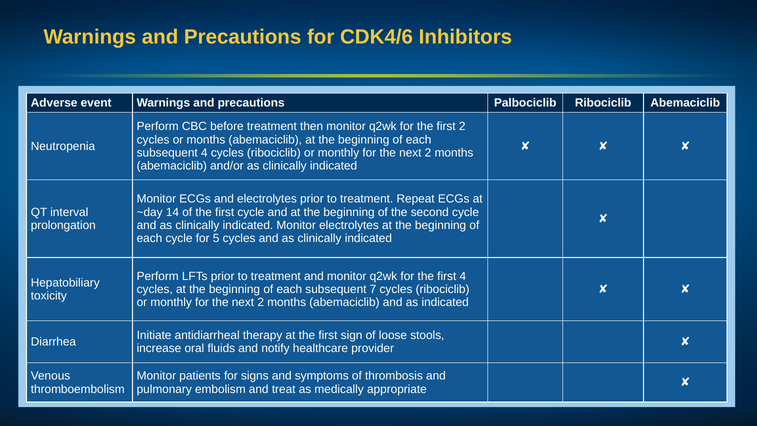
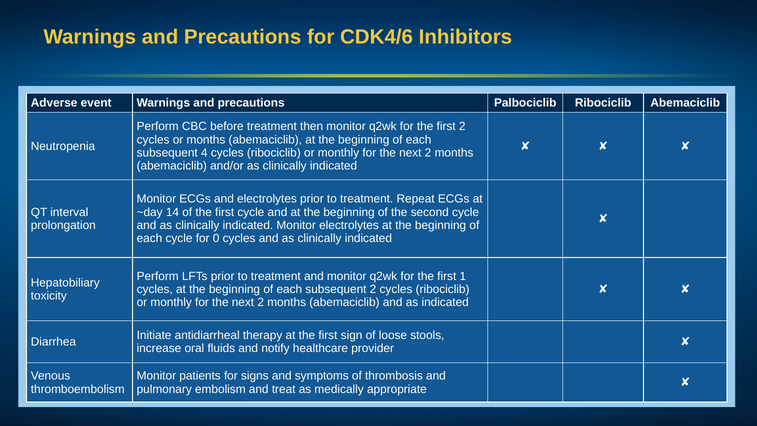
5: 5 -> 0
first 4: 4 -> 1
subsequent 7: 7 -> 2
